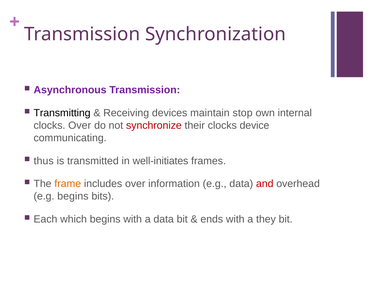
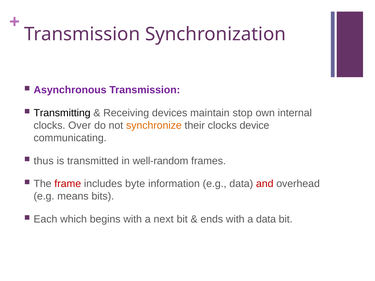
synchronize colour: red -> orange
well-initiates: well-initiates -> well-random
frame colour: orange -> red
includes over: over -> byte
e.g begins: begins -> means
a data: data -> next
a they: they -> data
